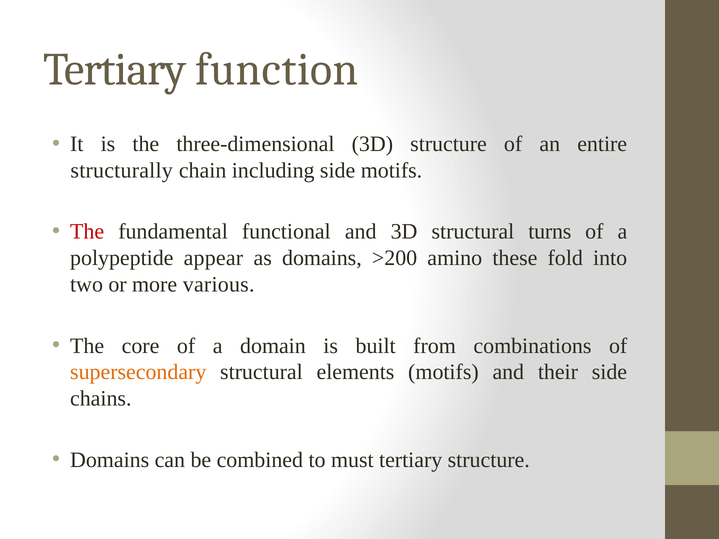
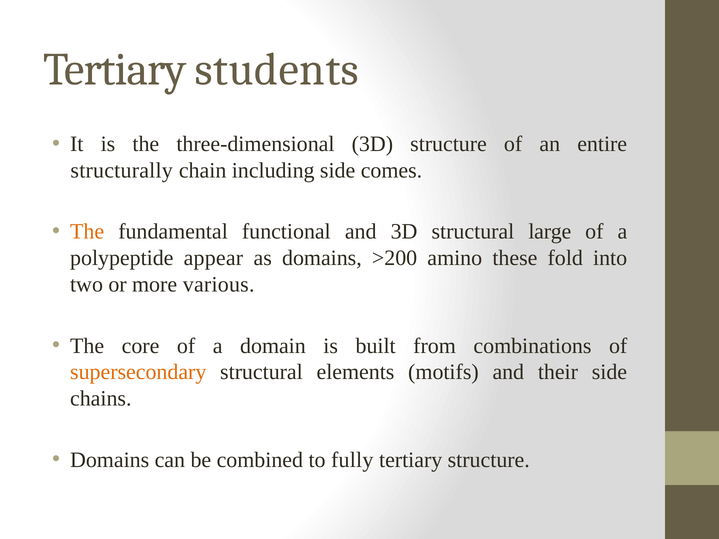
function: function -> students
side motifs: motifs -> comes
The at (87, 232) colour: red -> orange
turns: turns -> large
must: must -> fully
